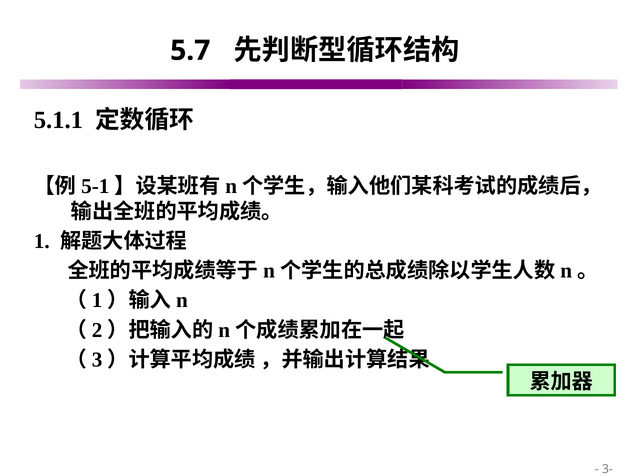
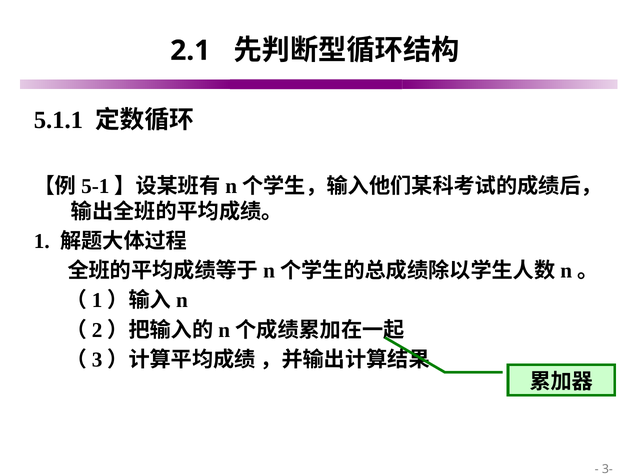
5.7: 5.7 -> 2.1
